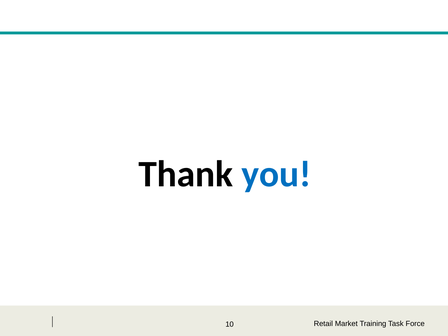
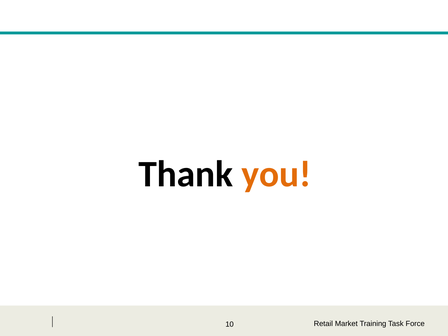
you colour: blue -> orange
